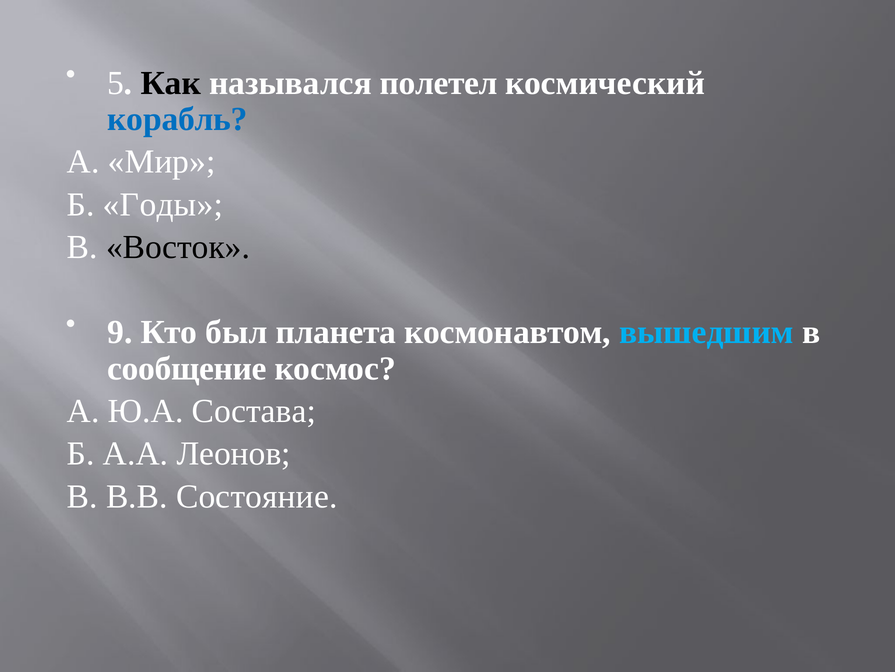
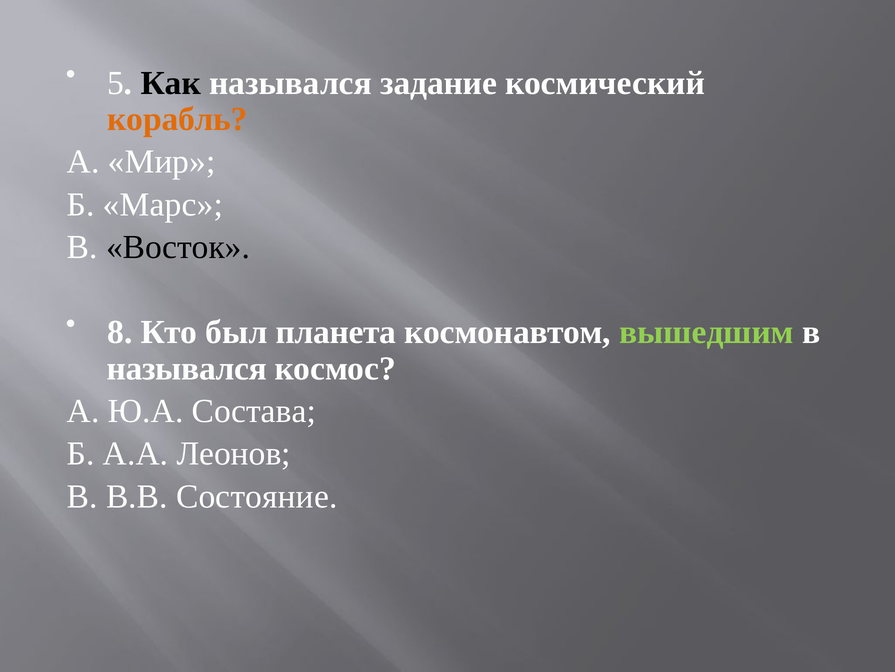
полетел: полетел -> задание
корабль colour: blue -> orange
Годы: Годы -> Марс
9: 9 -> 8
вышедшим colour: light blue -> light green
сообщение at (187, 368): сообщение -> назывался
